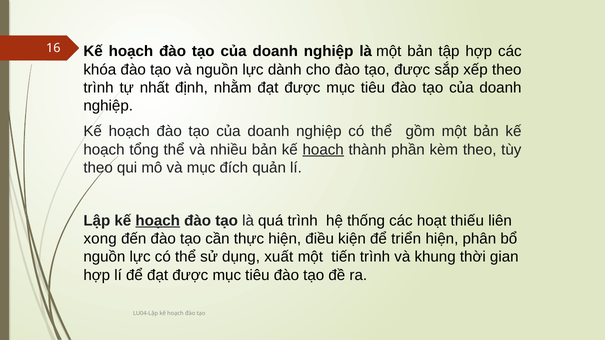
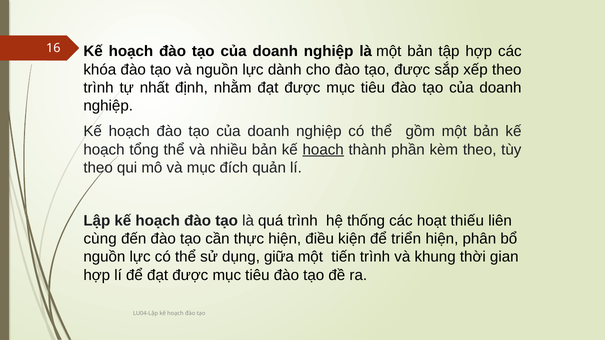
hoạch at (158, 221) underline: present -> none
xong: xong -> cùng
xuất: xuất -> giữa
